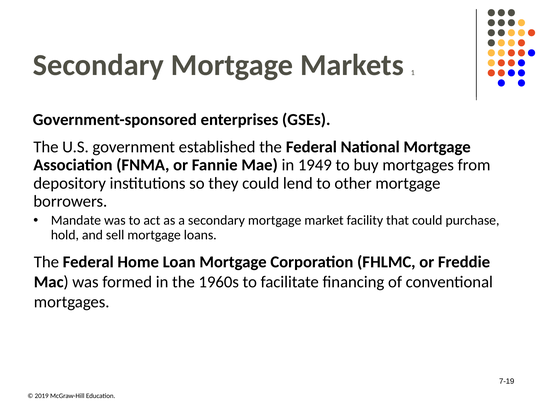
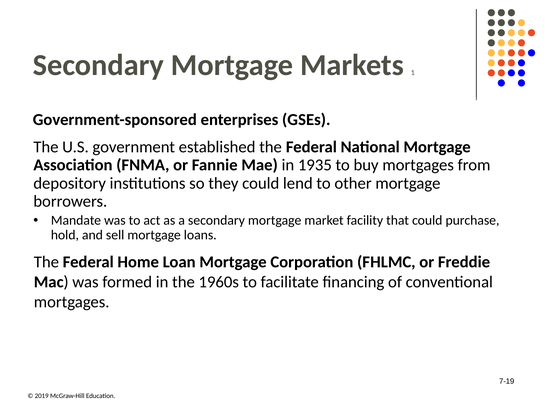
1949: 1949 -> 1935
